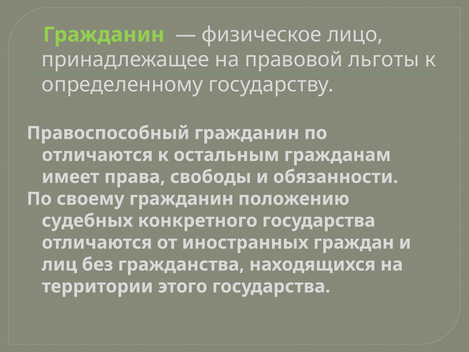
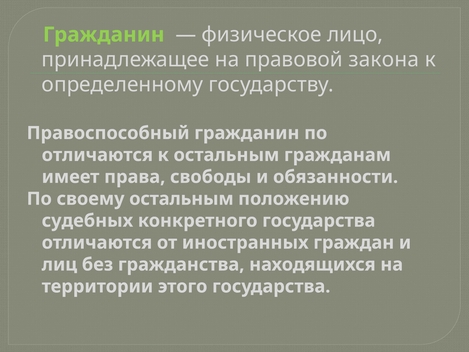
льготы: льготы -> закона
своему гражданин: гражданин -> остальным
